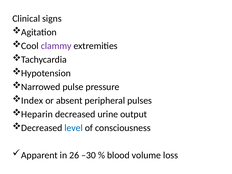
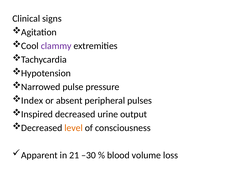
Heparin: Heparin -> Inspired
level colour: blue -> orange
26: 26 -> 21
